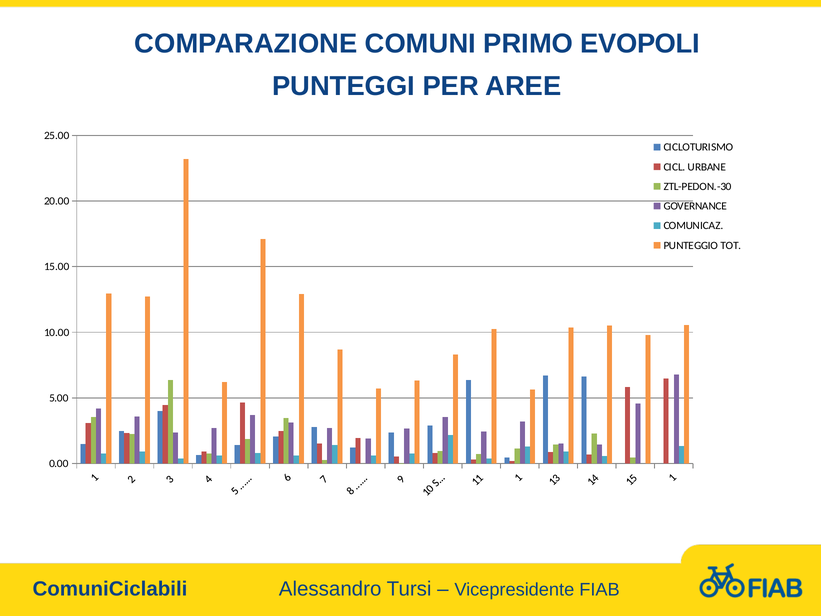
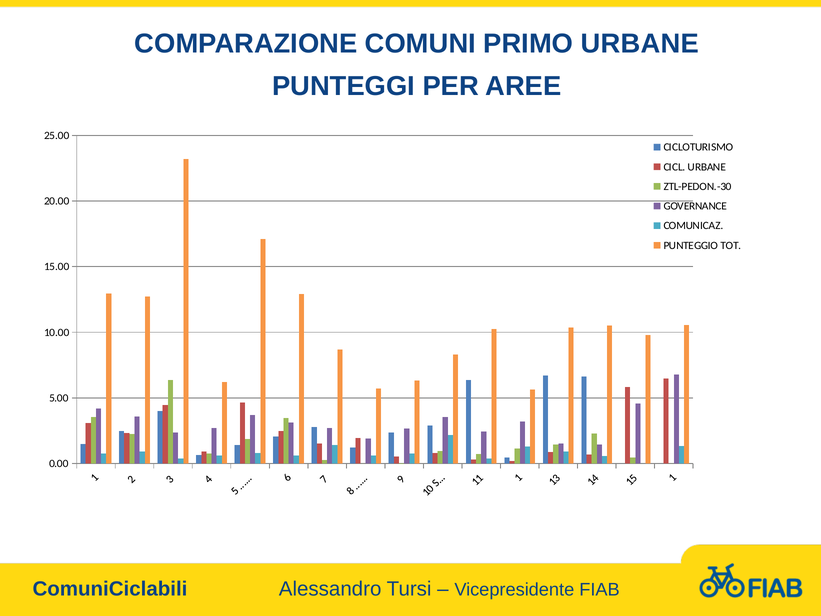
PRIMO EVOPOLI: EVOPOLI -> URBANE
